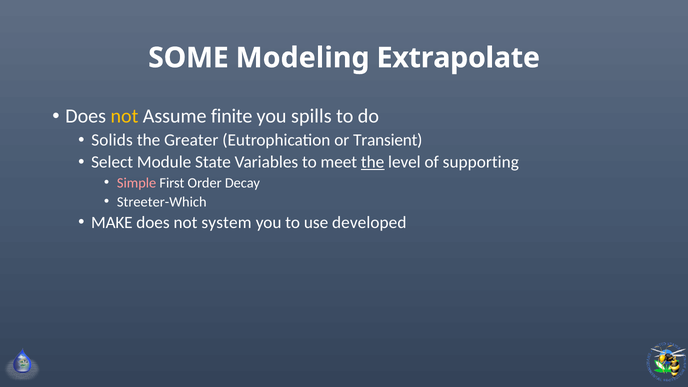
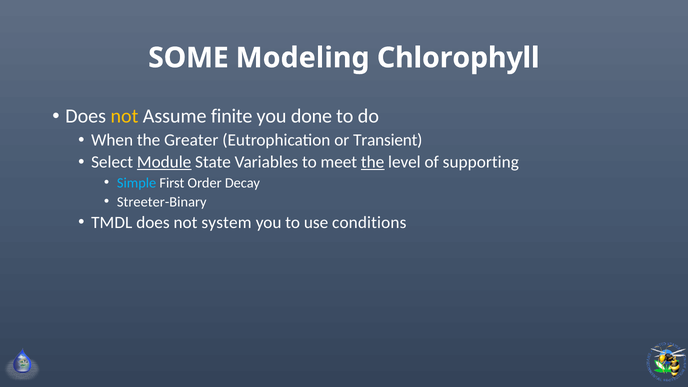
Extrapolate: Extrapolate -> Chlorophyll
spills: spills -> done
Solids: Solids -> When
Module underline: none -> present
Simple colour: pink -> light blue
Streeter-Which: Streeter-Which -> Streeter-Binary
MAKE: MAKE -> TMDL
developed: developed -> conditions
